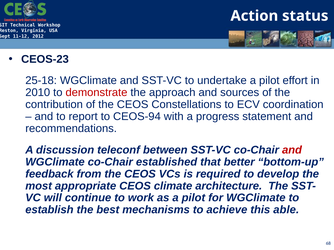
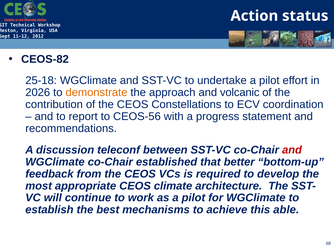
CEOS-23: CEOS-23 -> CEOS-82
2010: 2010 -> 2026
demonstrate colour: red -> orange
sources: sources -> volcanic
CEOS-94: CEOS-94 -> CEOS-56
